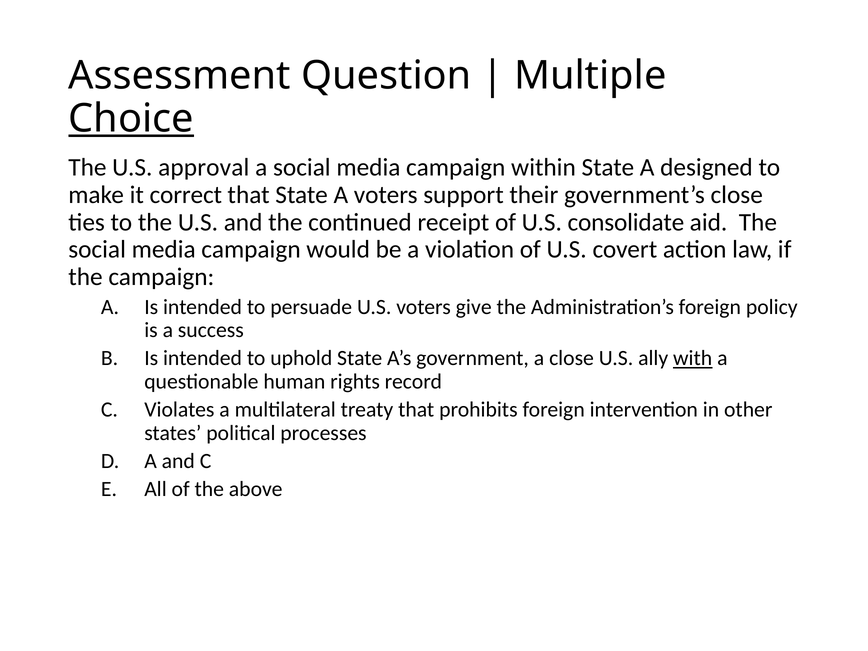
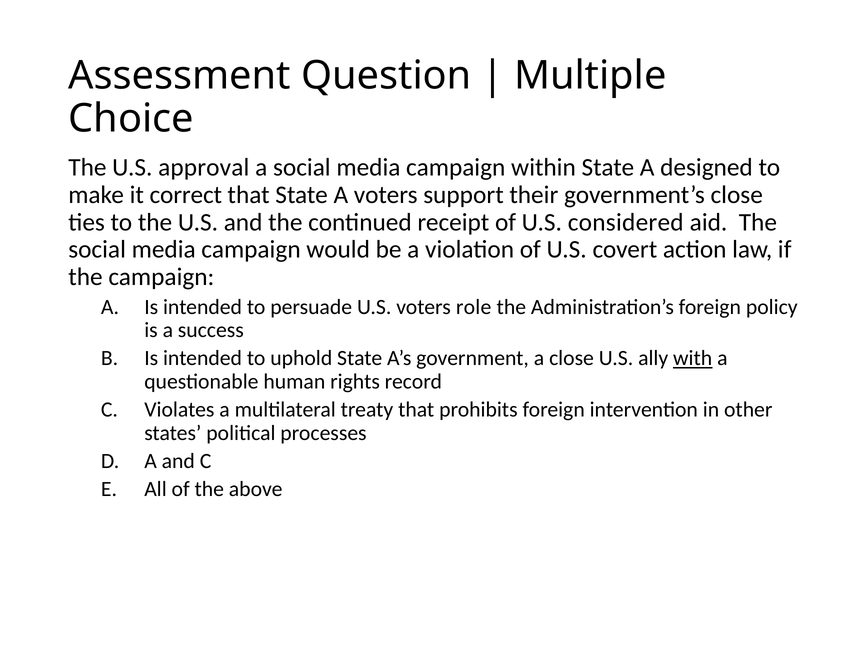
Choice underline: present -> none
consolidate: consolidate -> considered
give: give -> role
